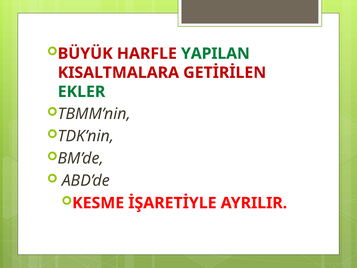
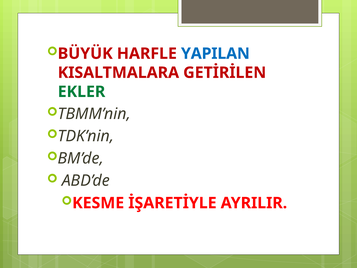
YAPILAN colour: green -> blue
